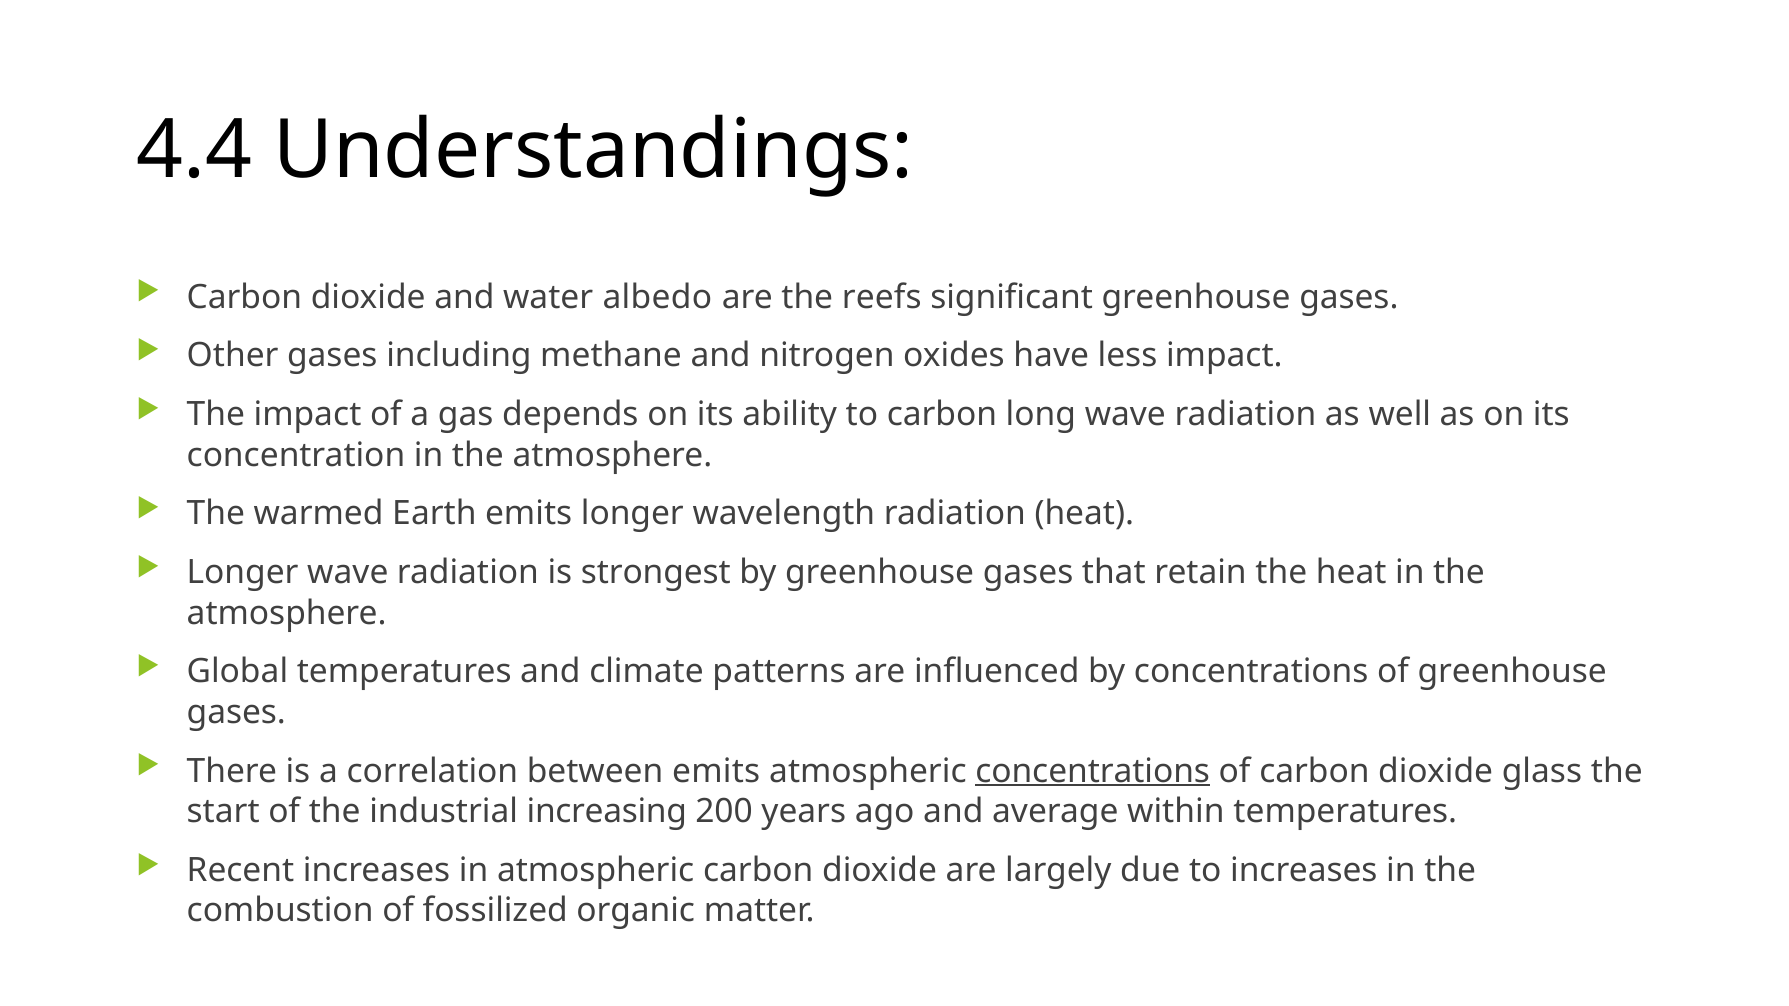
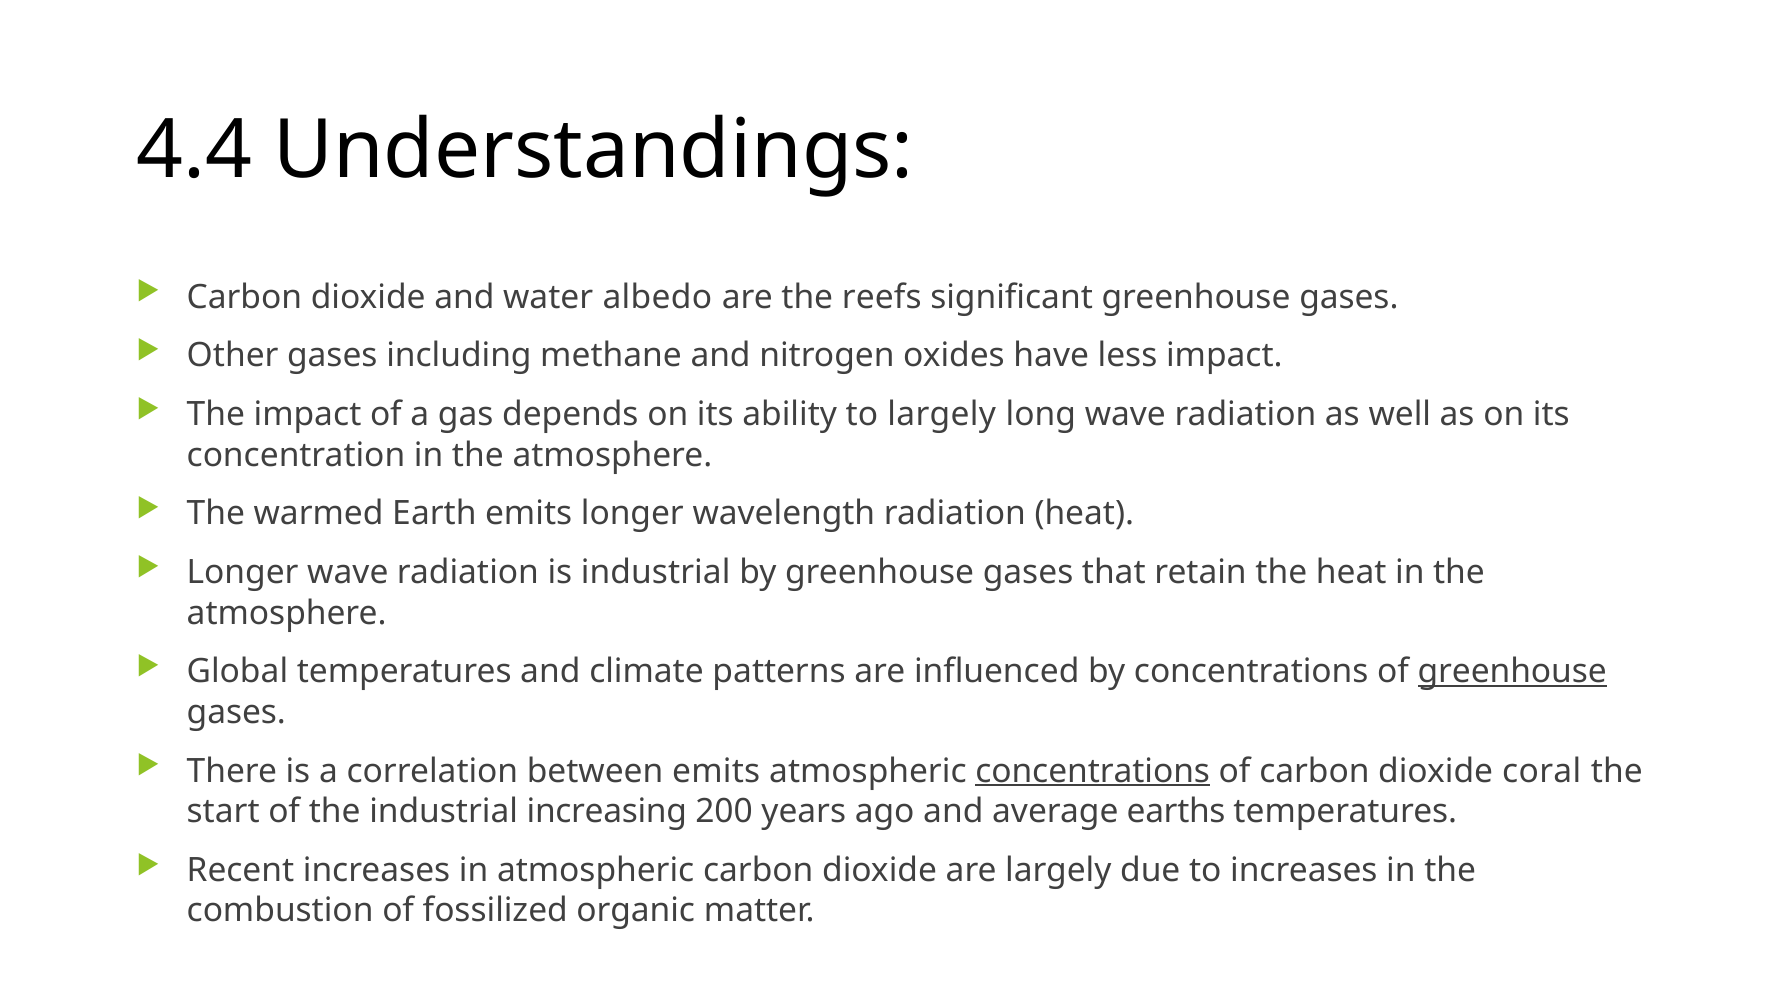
to carbon: carbon -> largely
is strongest: strongest -> industrial
greenhouse at (1512, 672) underline: none -> present
glass: glass -> coral
within: within -> earths
